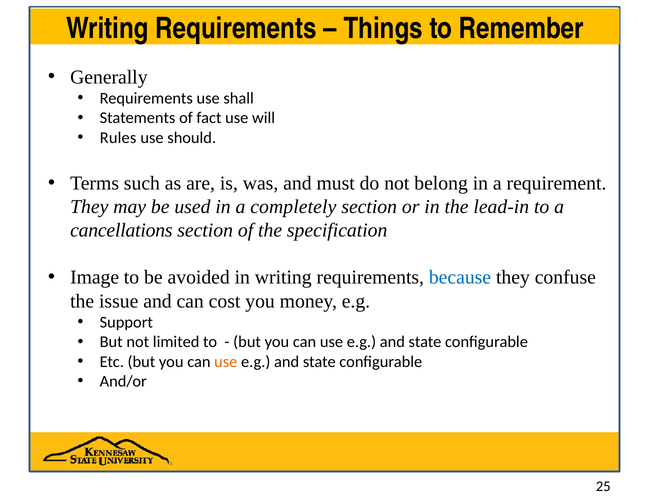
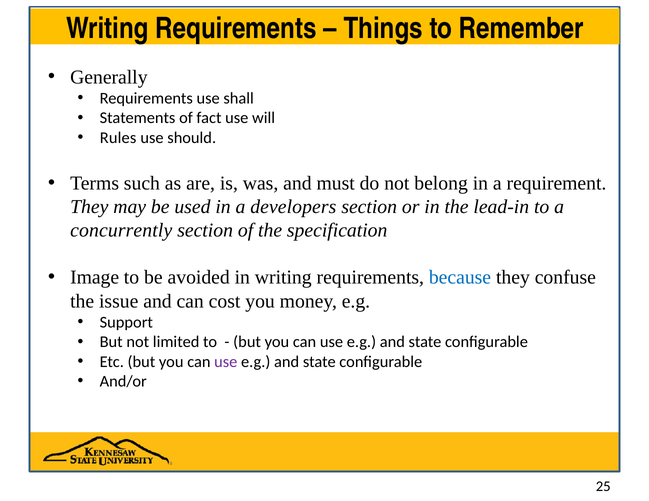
completely: completely -> developers
cancellations: cancellations -> concurrently
use at (226, 362) colour: orange -> purple
